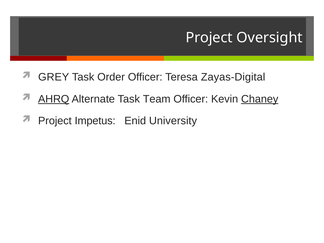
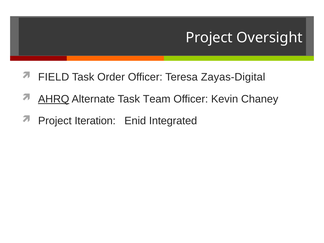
GREY: GREY -> FIELD
Chaney underline: present -> none
Impetus: Impetus -> Iteration
University: University -> Integrated
